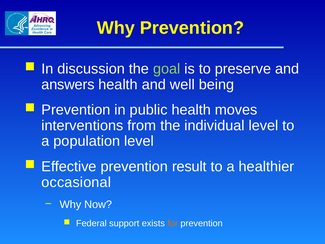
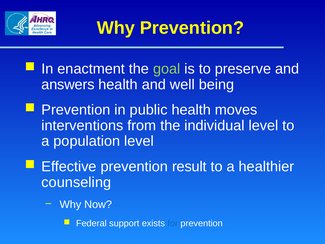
discussion: discussion -> enactment
occasional: occasional -> counseling
for colour: orange -> blue
